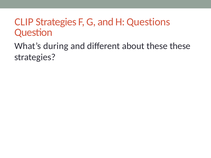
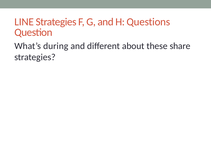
CLIP: CLIP -> LINE
these these: these -> share
